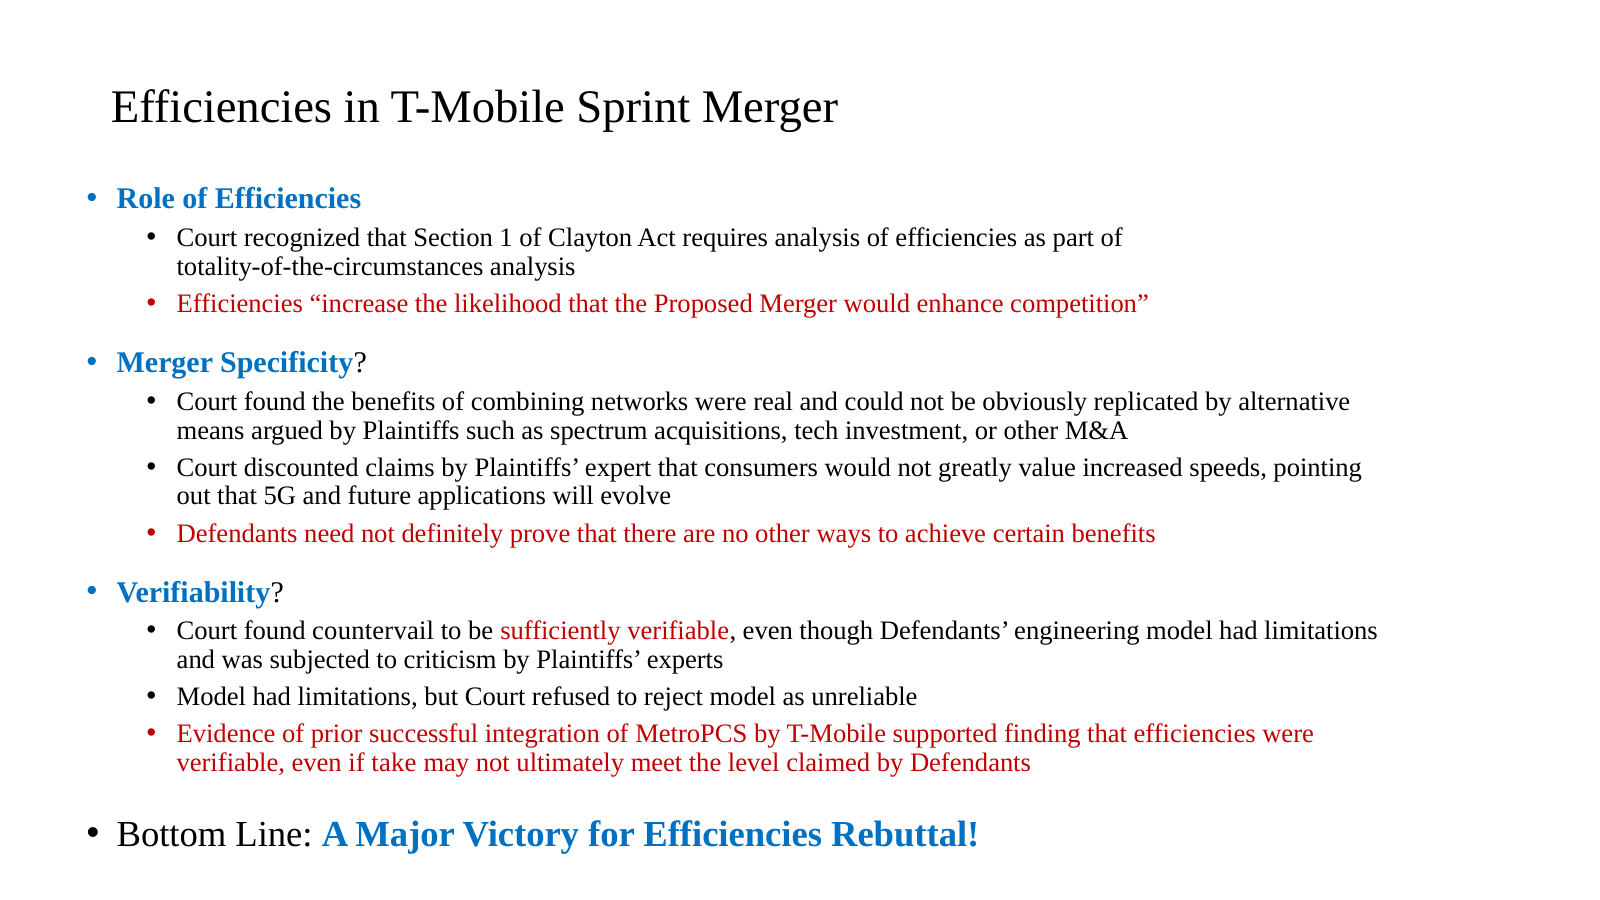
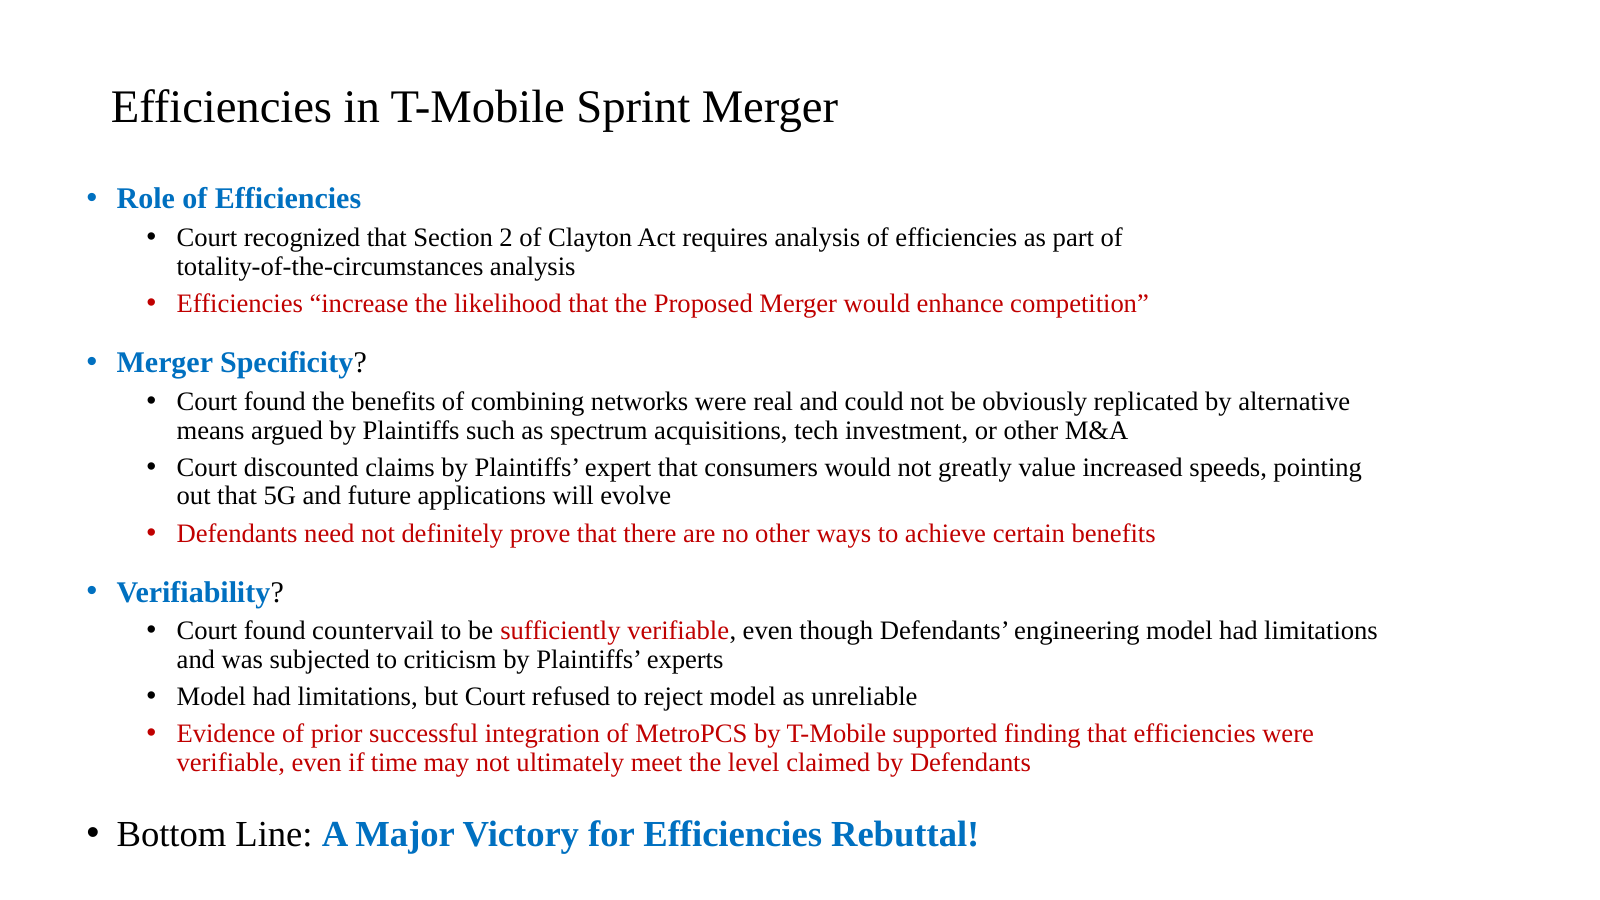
1: 1 -> 2
take: take -> time
